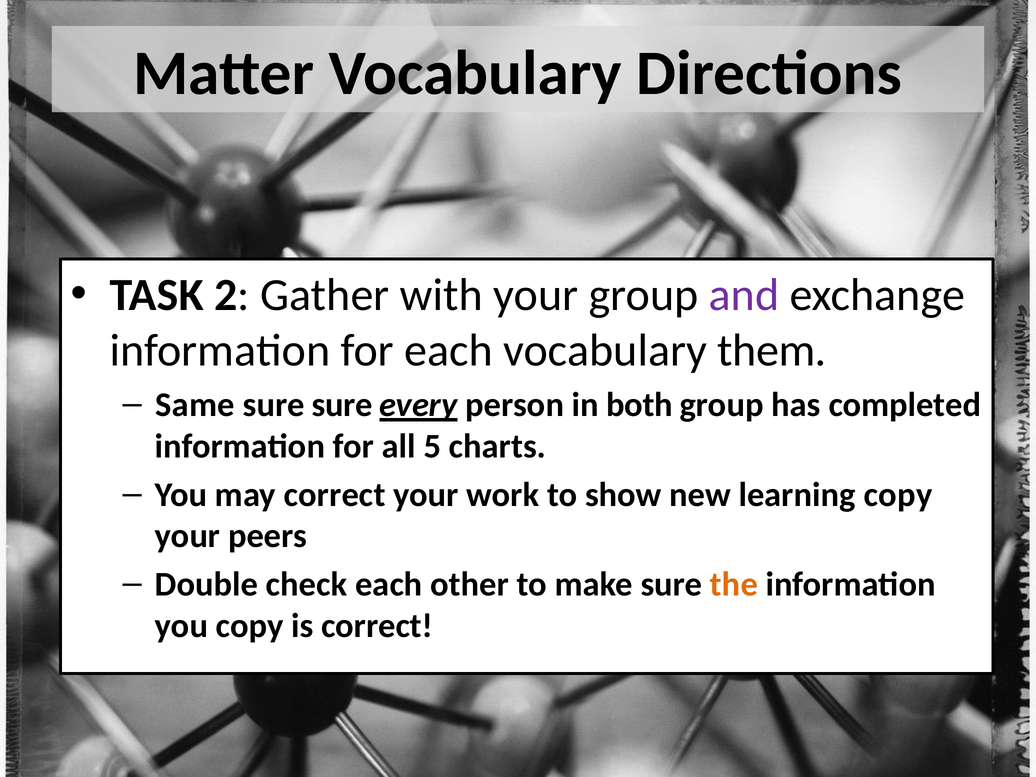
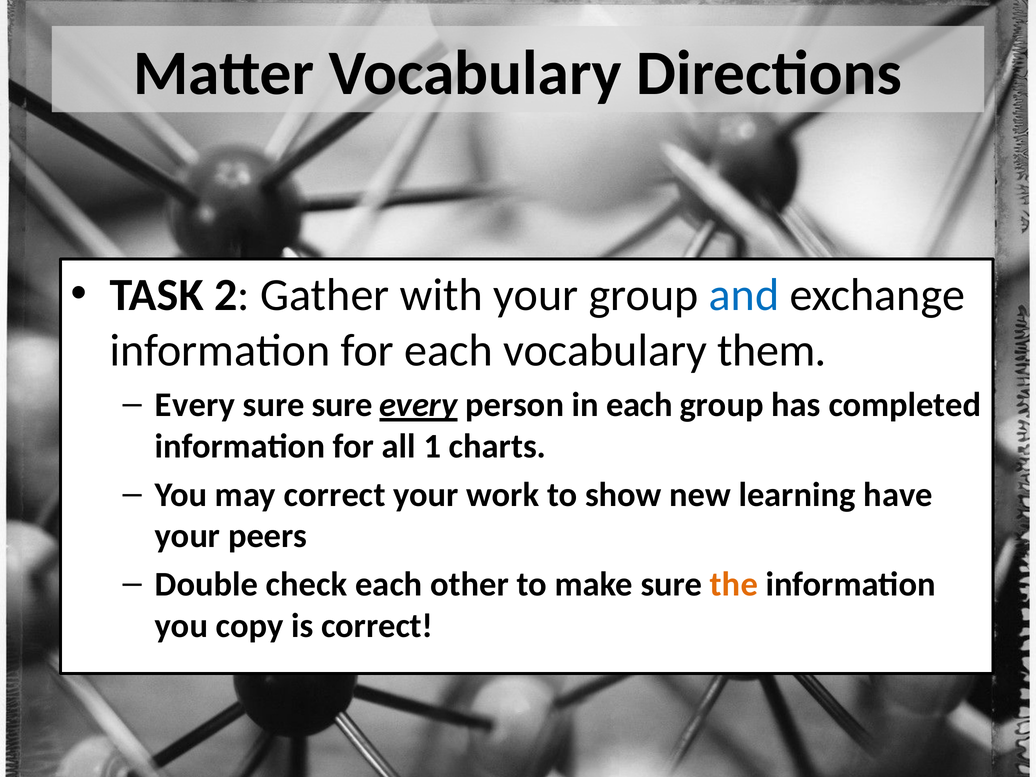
and colour: purple -> blue
Same at (195, 405): Same -> Every
in both: both -> each
5: 5 -> 1
learning copy: copy -> have
